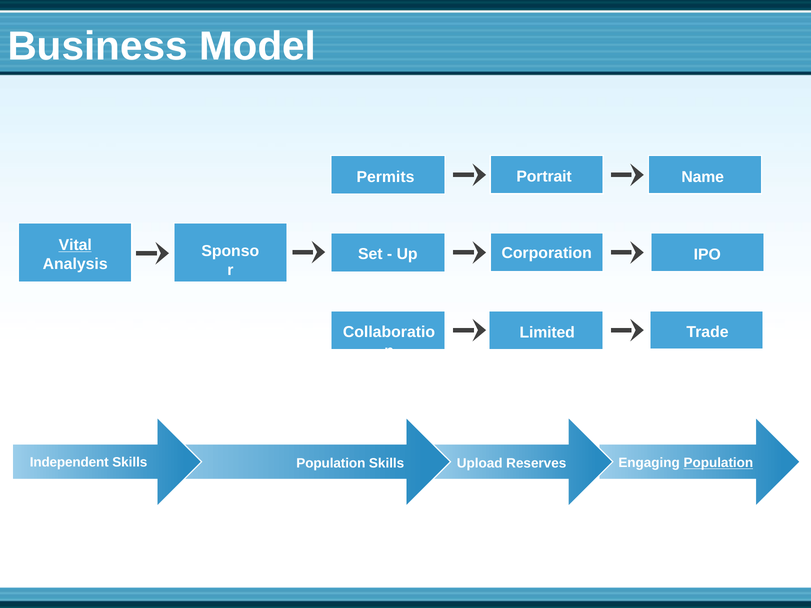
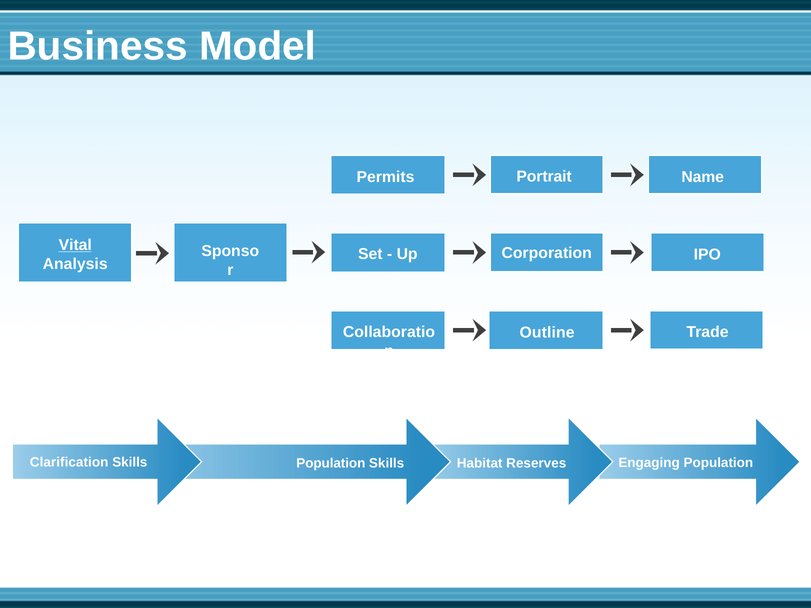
Limited: Limited -> Outline
Independent: Independent -> Clarification
Upload: Upload -> Habitat
Population at (718, 463) underline: present -> none
